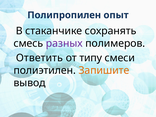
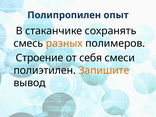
разных colour: purple -> orange
Ответить: Ответить -> Строение
типу: типу -> себя
